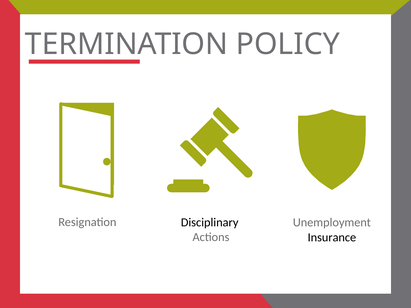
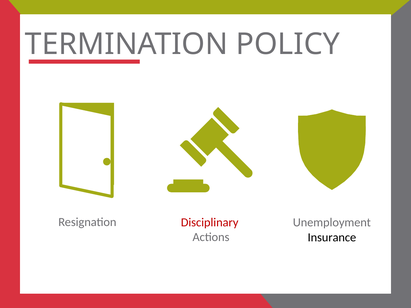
Disciplinary colour: black -> red
